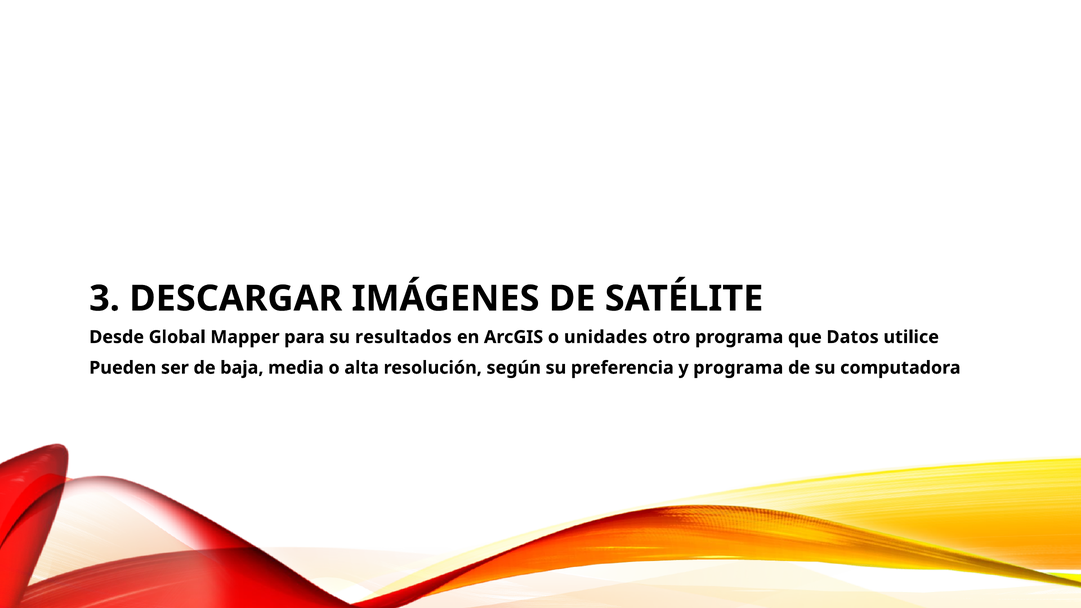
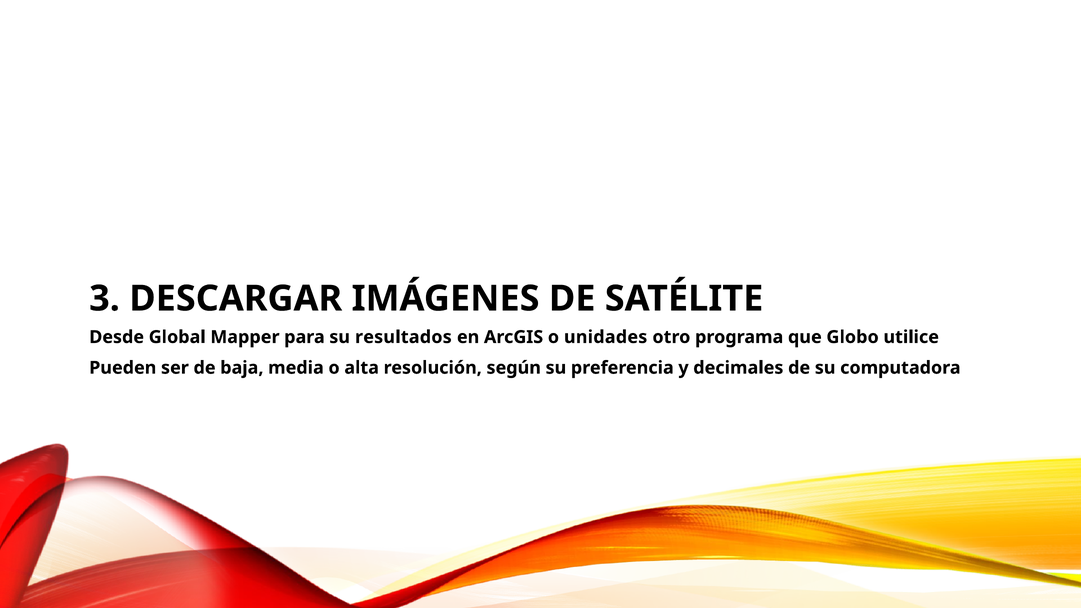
Datos: Datos -> Globo
y programa: programa -> decimales
